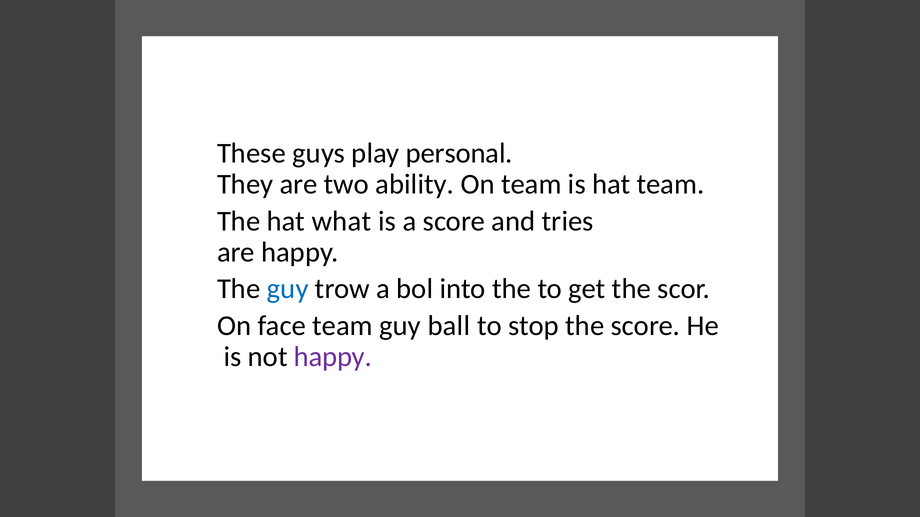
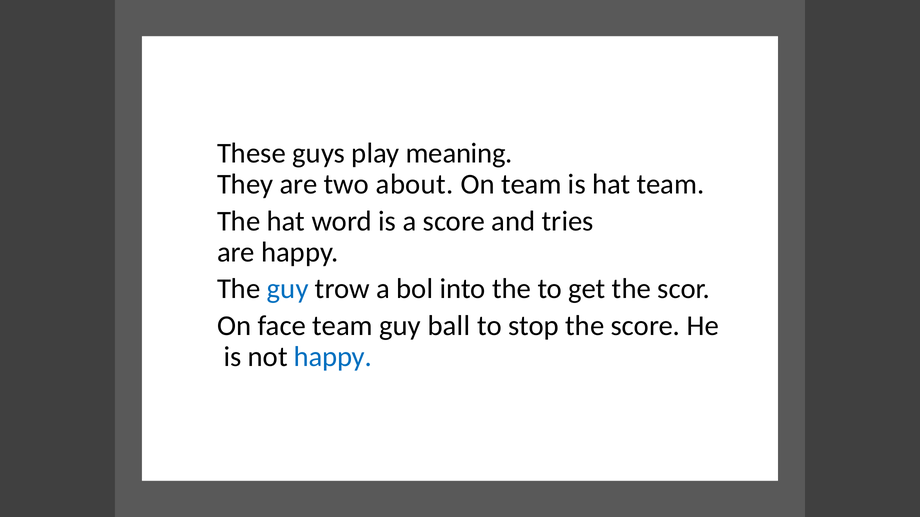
personal: personal -> meaning
ability: ability -> about
what: what -> word
happy at (333, 357) colour: purple -> blue
